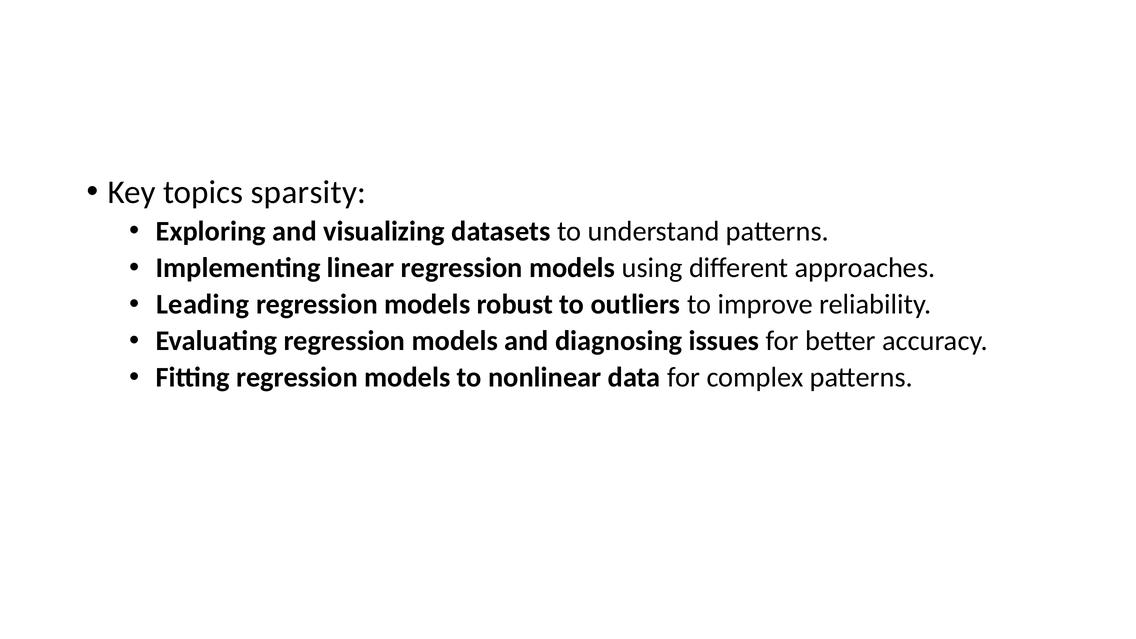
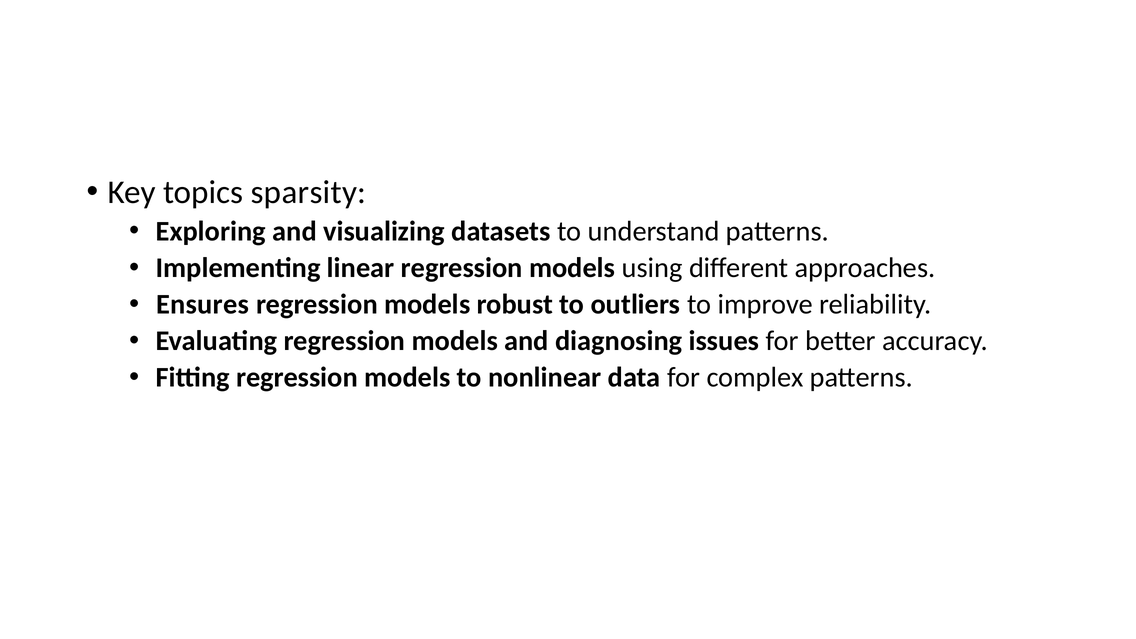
Leading: Leading -> Ensures
